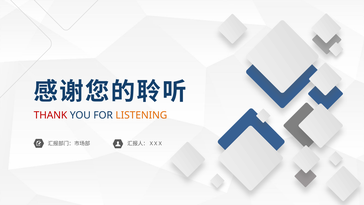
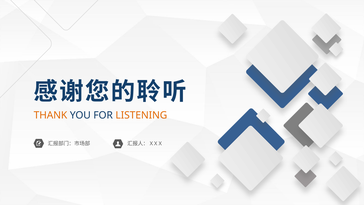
THANK colour: red -> orange
